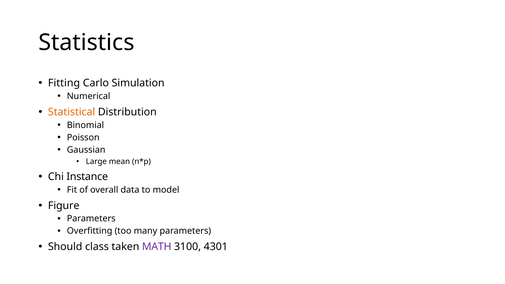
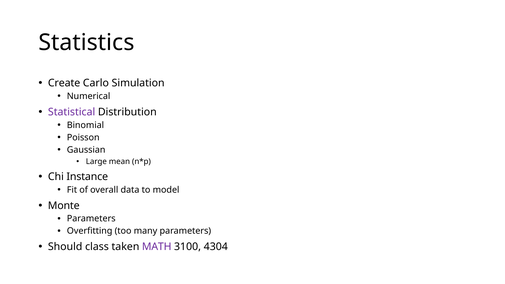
Fitting: Fitting -> Create
Statistical colour: orange -> purple
Figure: Figure -> Monte
4301: 4301 -> 4304
